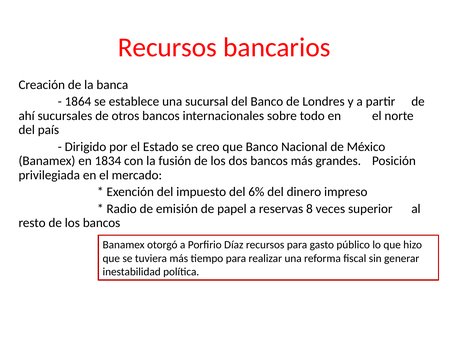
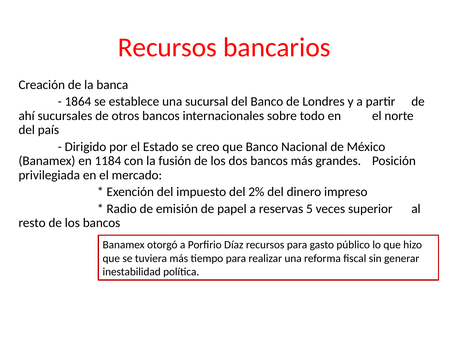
1834: 1834 -> 1184
6%: 6% -> 2%
8: 8 -> 5
